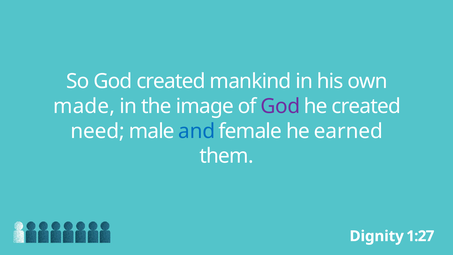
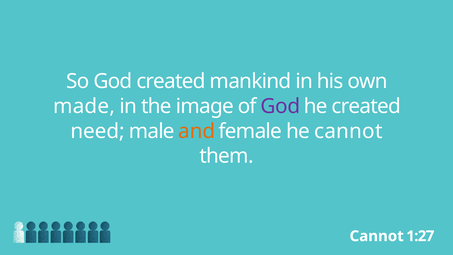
and colour: blue -> orange
he earned: earned -> cannot
Dignity at (377, 236): Dignity -> Cannot
